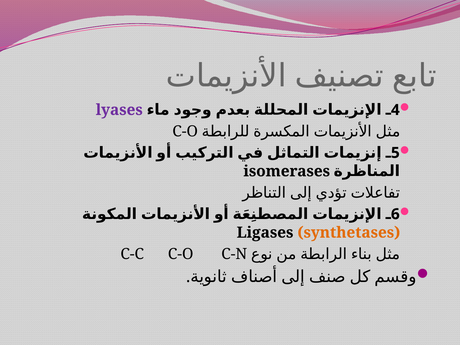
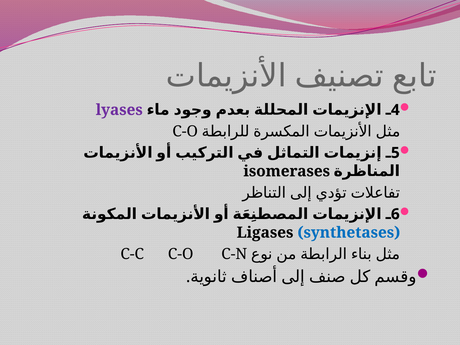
synthetases colour: orange -> blue
